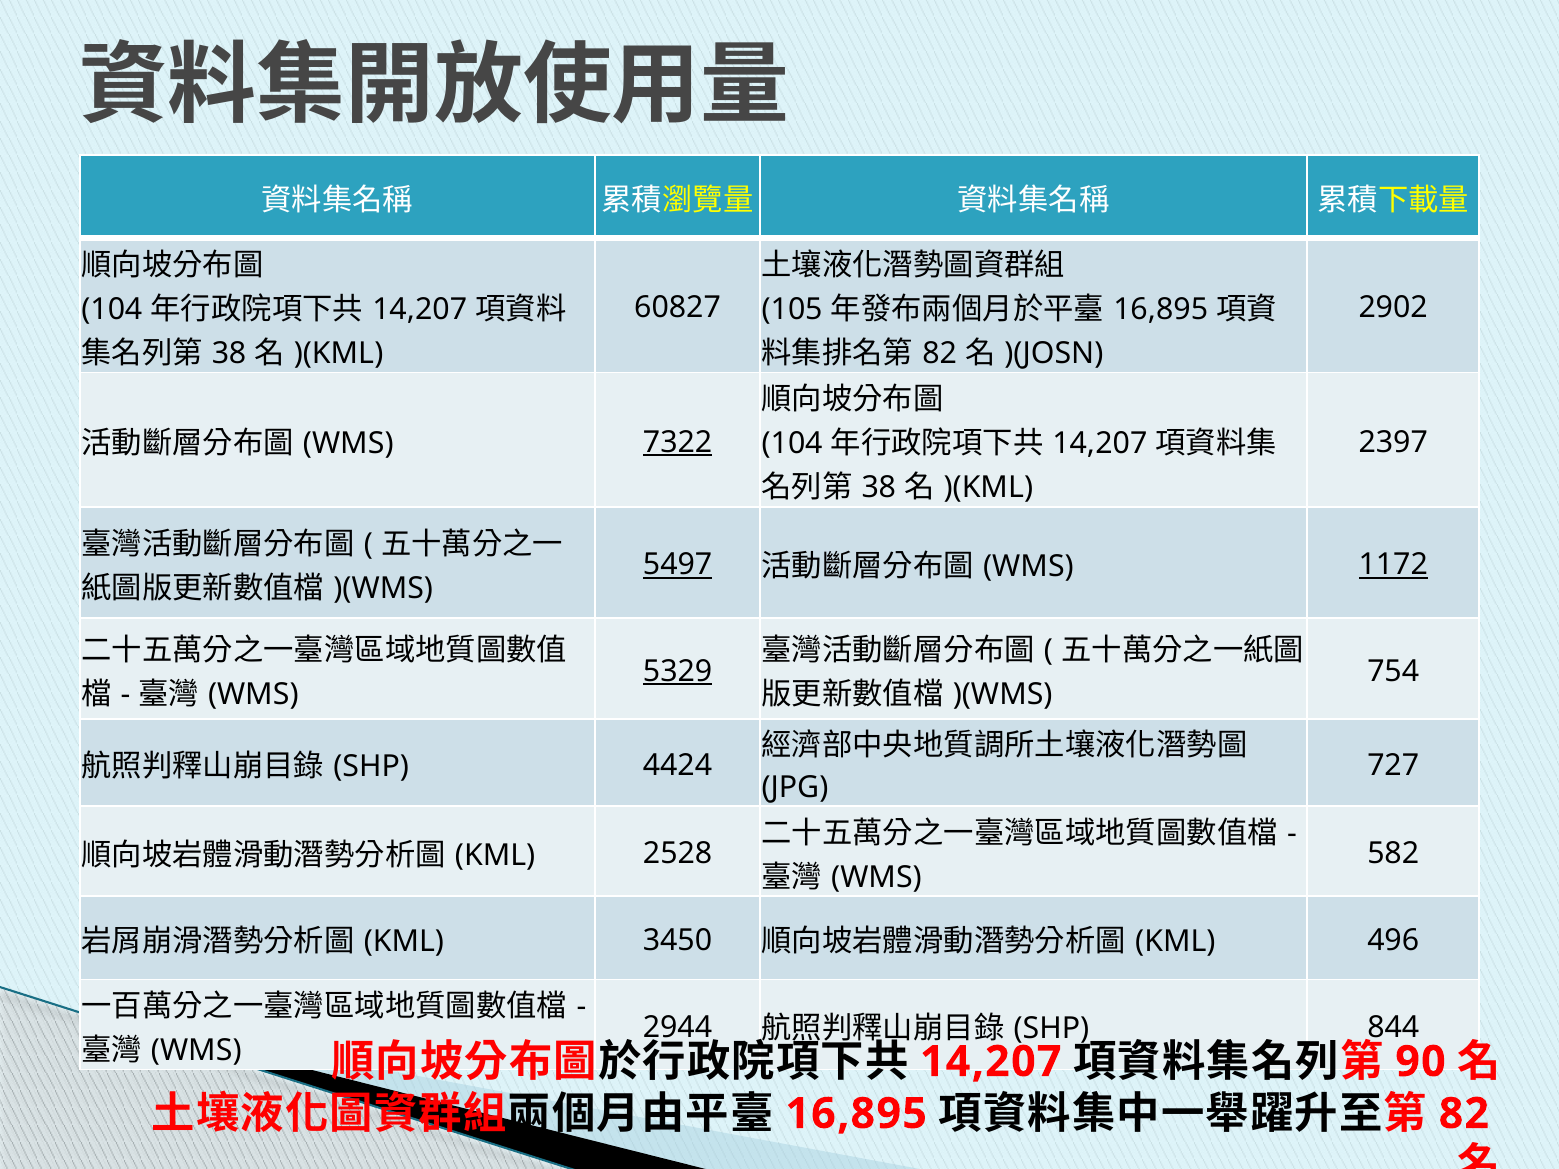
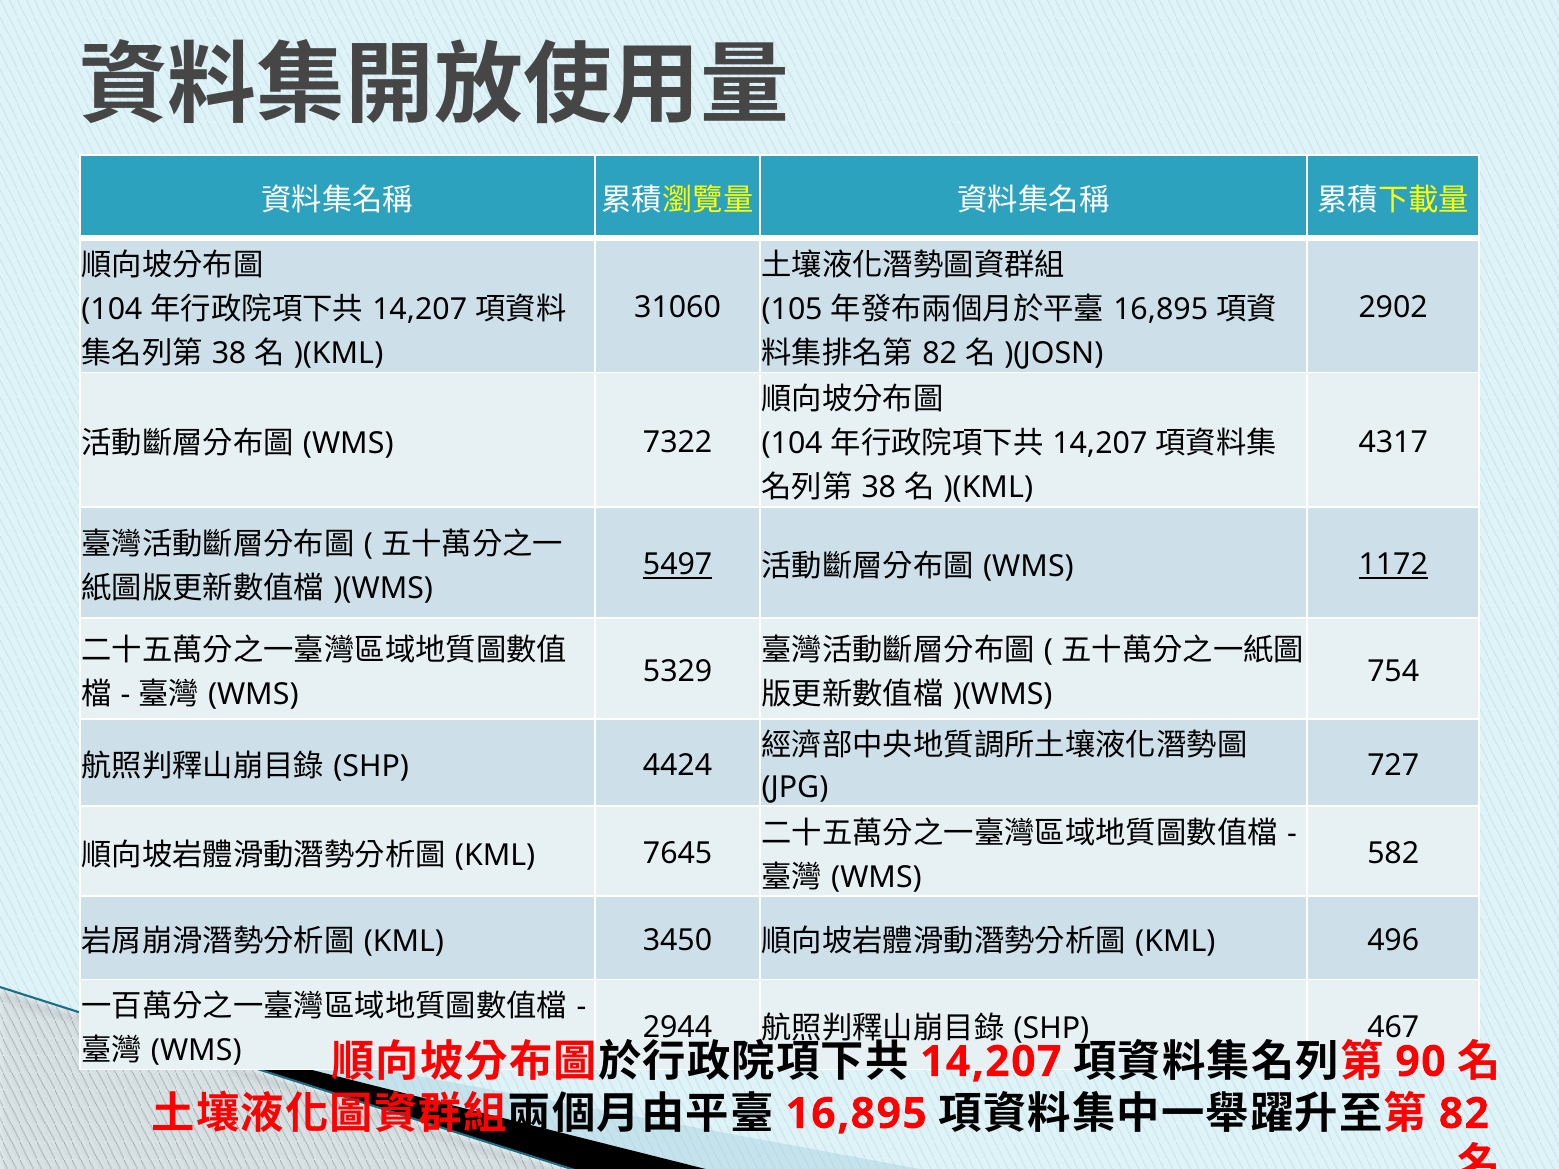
60827: 60827 -> 31060
7322 underline: present -> none
2397: 2397 -> 4317
5329 underline: present -> none
2528: 2528 -> 7645
844: 844 -> 467
